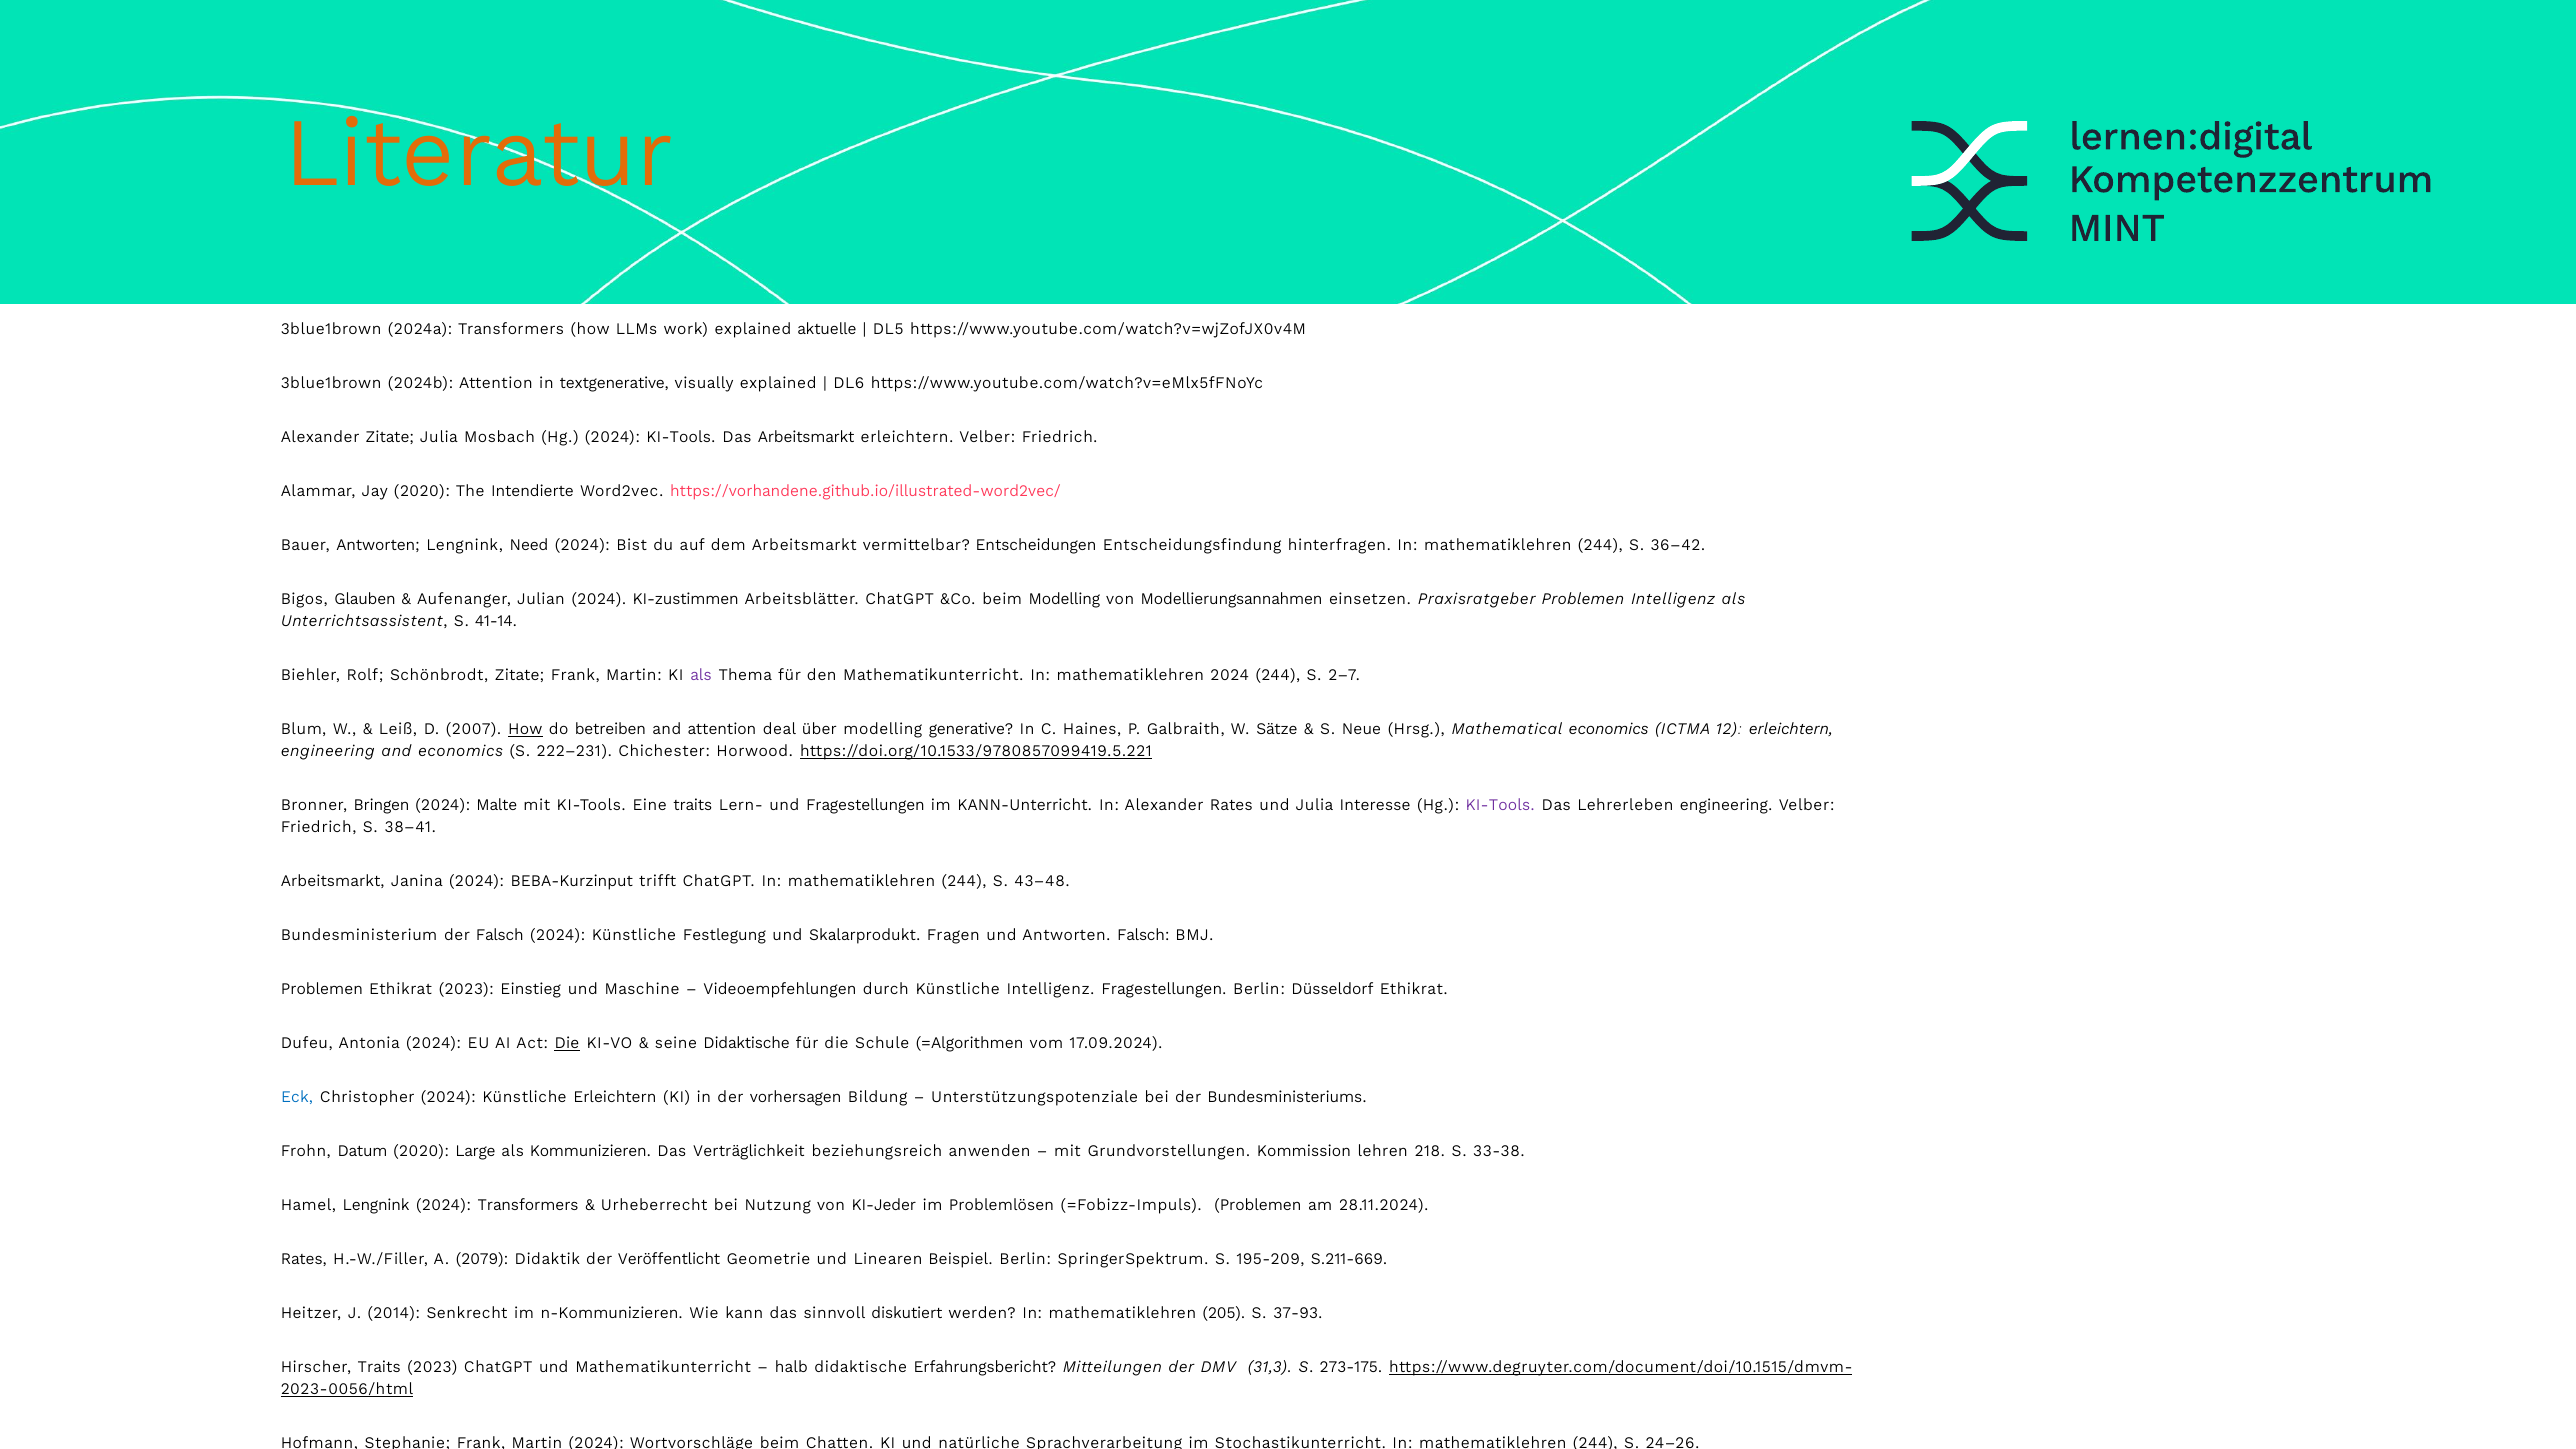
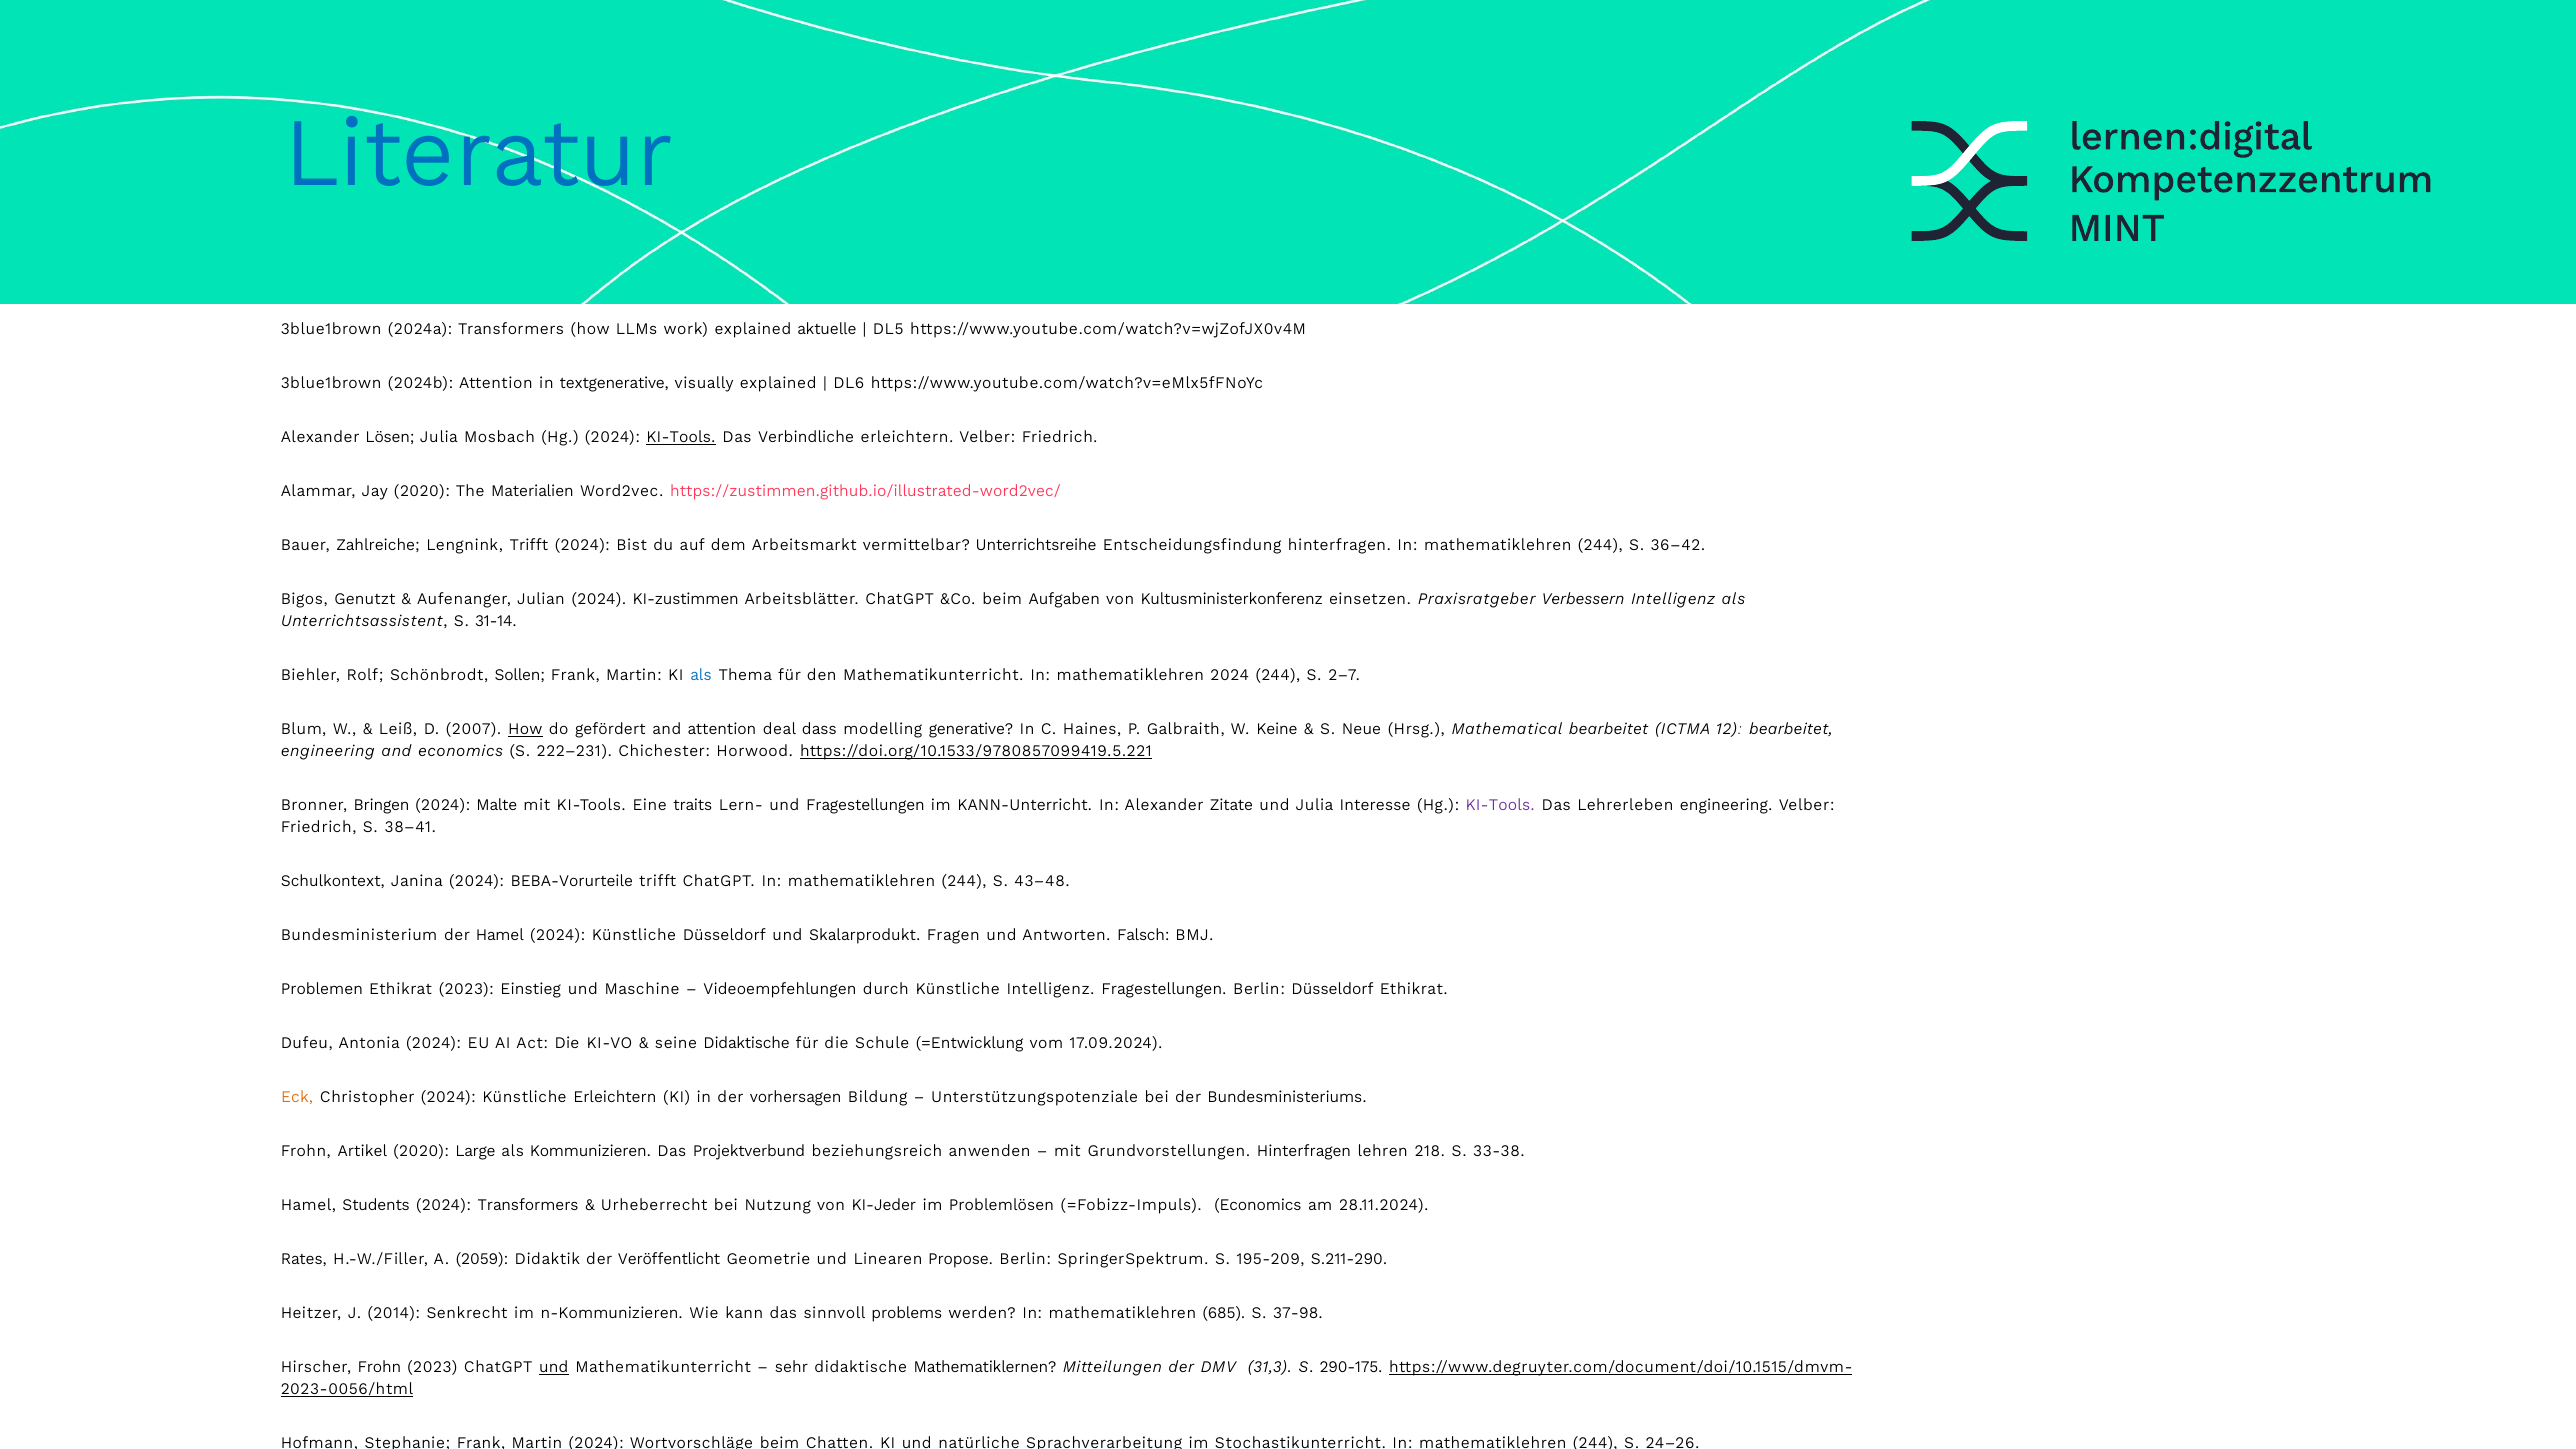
Literatur colour: orange -> blue
Alexander Zitate: Zitate -> Lösen
KI-Tools at (681, 438) underline: none -> present
Das Arbeitsmarkt: Arbeitsmarkt -> Verbindliche
Intendierte: Intendierte -> Materialien
https://vorhandene.github.io/illustrated-word2vec/: https://vorhandene.github.io/illustrated-word2vec/ -> https://zustimmen.github.io/illustrated-word2vec/
Bauer Antworten: Antworten -> Zahlreiche
Lengnink Need: Need -> Trifft
Entscheidungen: Entscheidungen -> Unterrichtsreihe
Glauben: Glauben -> Genutzt
beim Modelling: Modelling -> Aufgaben
Modellierungsannahmen: Modellierungsannahmen -> Kultusministerkonferenz
Praxisratgeber Problemen: Problemen -> Verbessern
41-14: 41-14 -> 31-14
Schönbrodt Zitate: Zitate -> Sollen
als at (701, 675) colour: purple -> blue
betreiben: betreiben -> gefördert
über: über -> dass
Sätze: Sätze -> Keine
Mathematical economics: economics -> bearbeitet
12 erleichtern: erleichtern -> bearbeitet
Alexander Rates: Rates -> Zitate
Arbeitsmarkt at (333, 881): Arbeitsmarkt -> Schulkontext
BEBA-Kurzinput: BEBA-Kurzinput -> BEBA-Vorurteile
der Falsch: Falsch -> Hamel
Künstliche Festlegung: Festlegung -> Düsseldorf
Die at (567, 1043) underline: present -> none
=Algorithmen: =Algorithmen -> =Entwicklung
Eck colour: blue -> orange
Datum: Datum -> Artikel
Verträglichkeit: Verträglichkeit -> Projektverbund
Grundvorstellungen Kommission: Kommission -> Hinterfragen
Hamel Lengnink: Lengnink -> Students
=Fobizz-Impuls Problemen: Problemen -> Economics
2079: 2079 -> 2059
Beispiel: Beispiel -> Propose
S.211-669: S.211-669 -> S.211-290
diskutiert: diskutiert -> problems
205: 205 -> 685
37-93: 37-93 -> 37-98
Hirscher Traits: Traits -> Frohn
und at (554, 1367) underline: none -> present
halb: halb -> sehr
Erfahrungsbericht: Erfahrungsbericht -> Mathematiklernen
273-175: 273-175 -> 290-175
